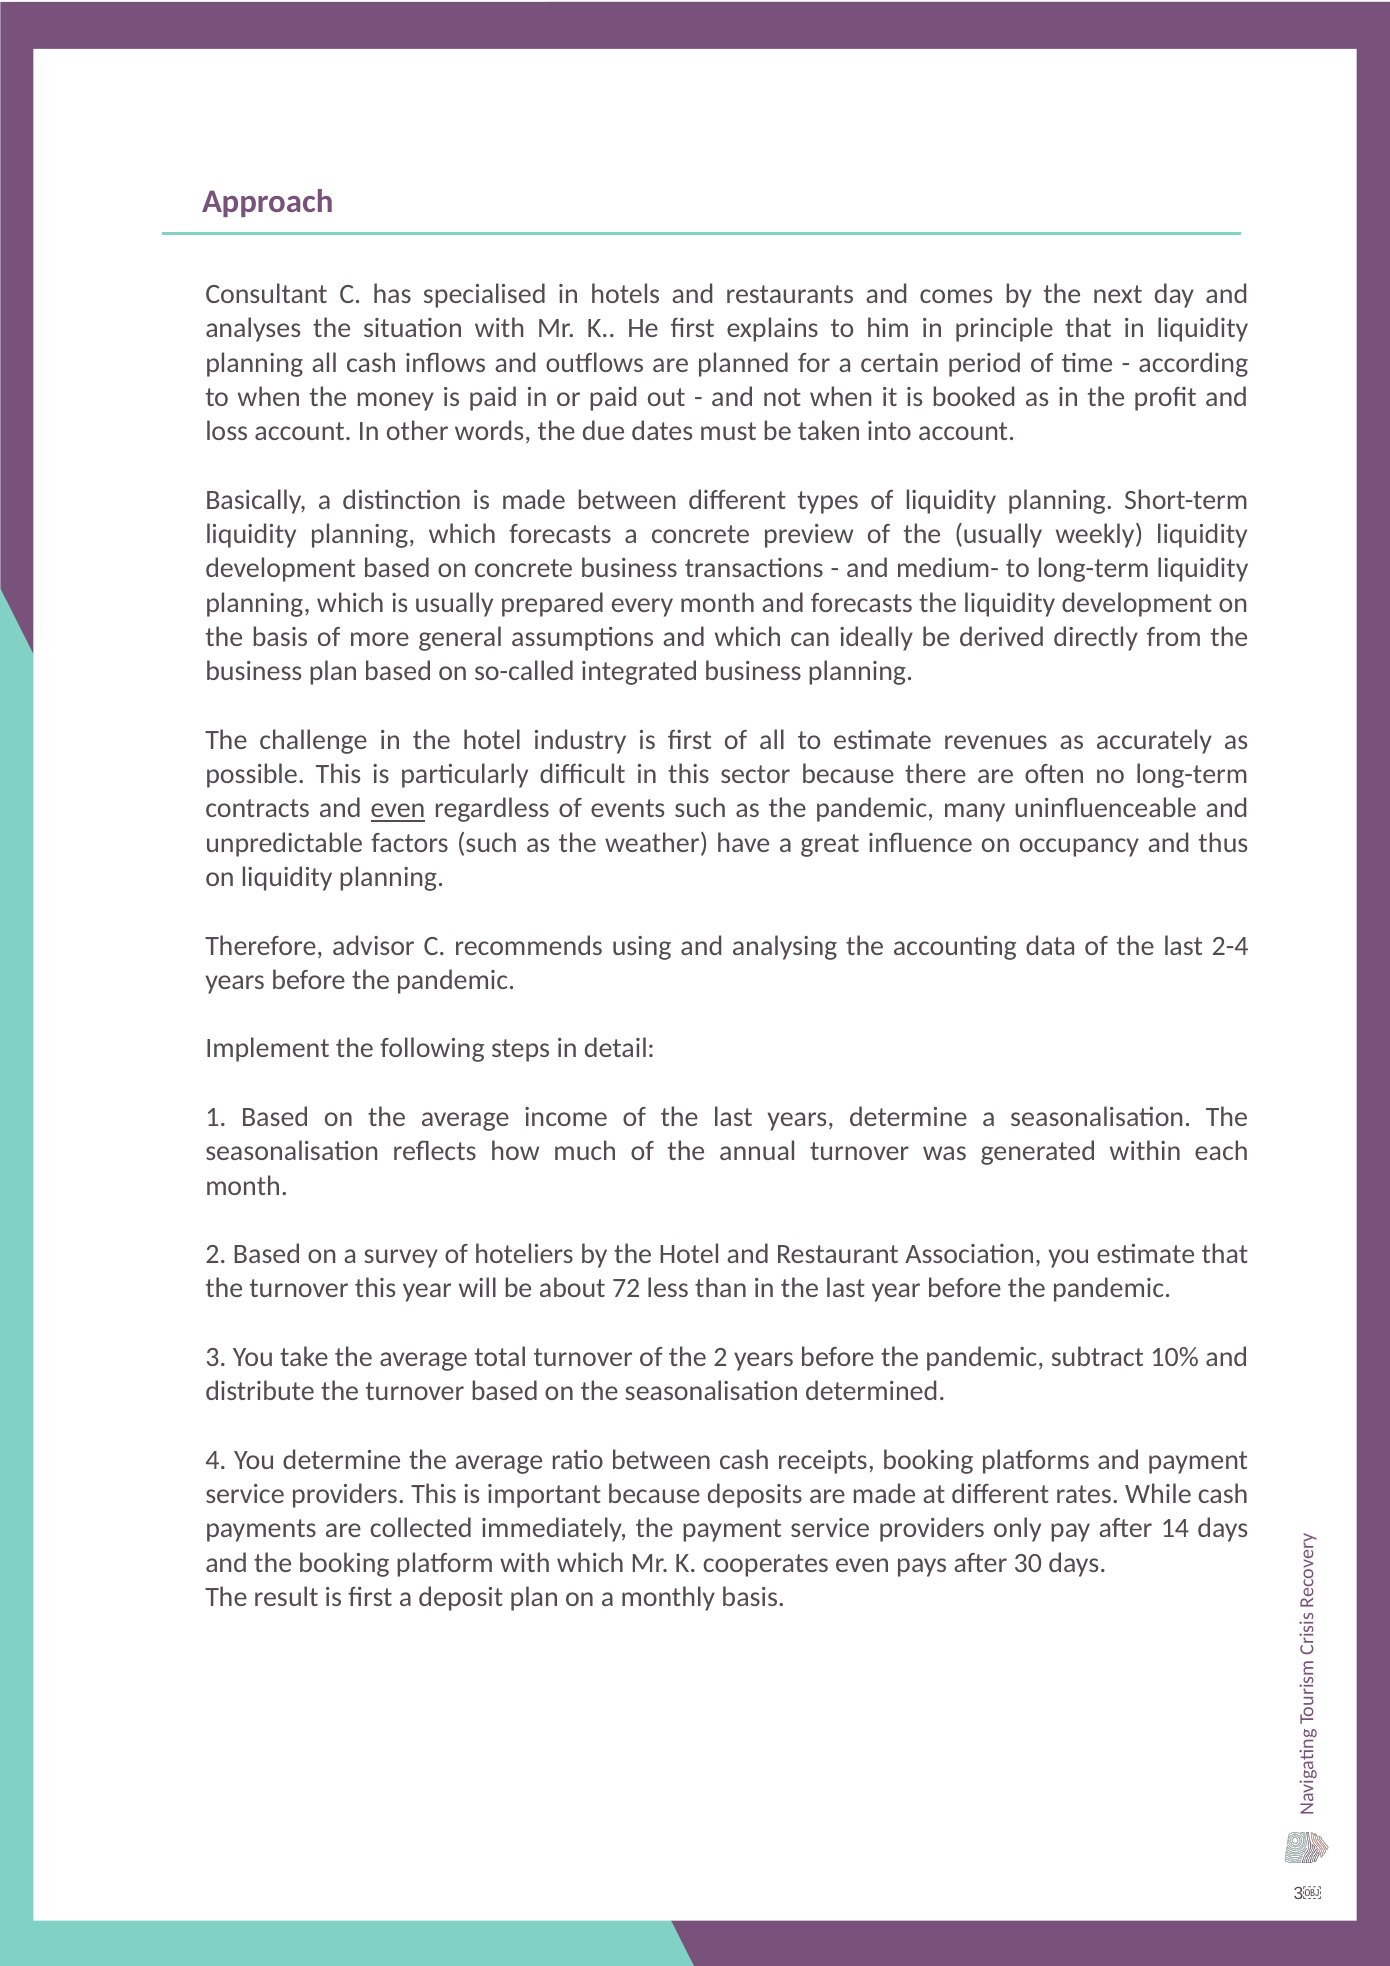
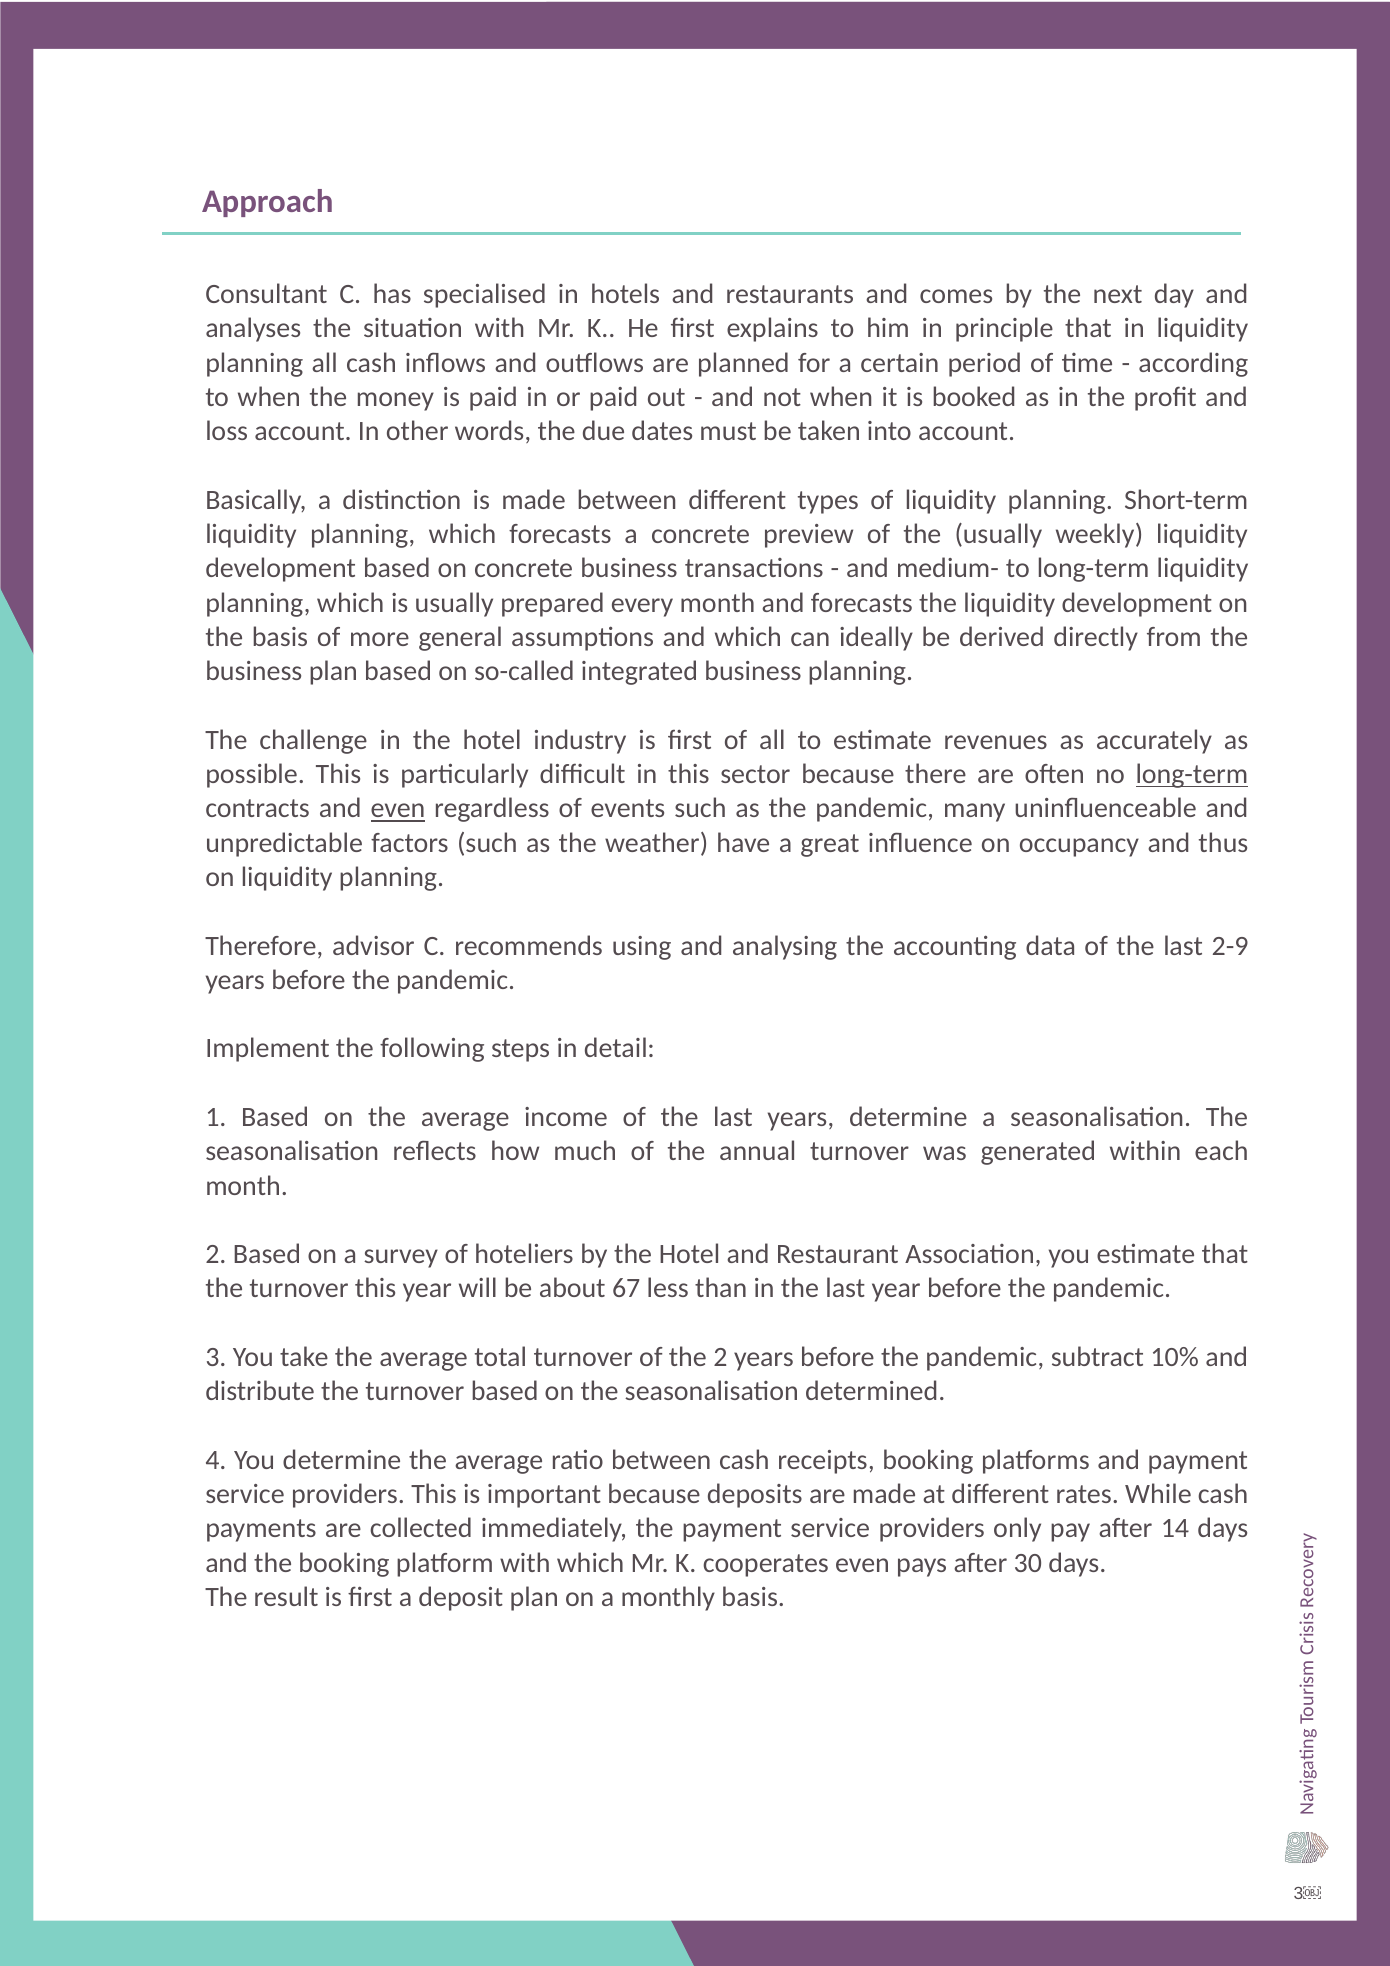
long-term at (1192, 774) underline: none -> present
2-4: 2-4 -> 2-9
72: 72 -> 67
